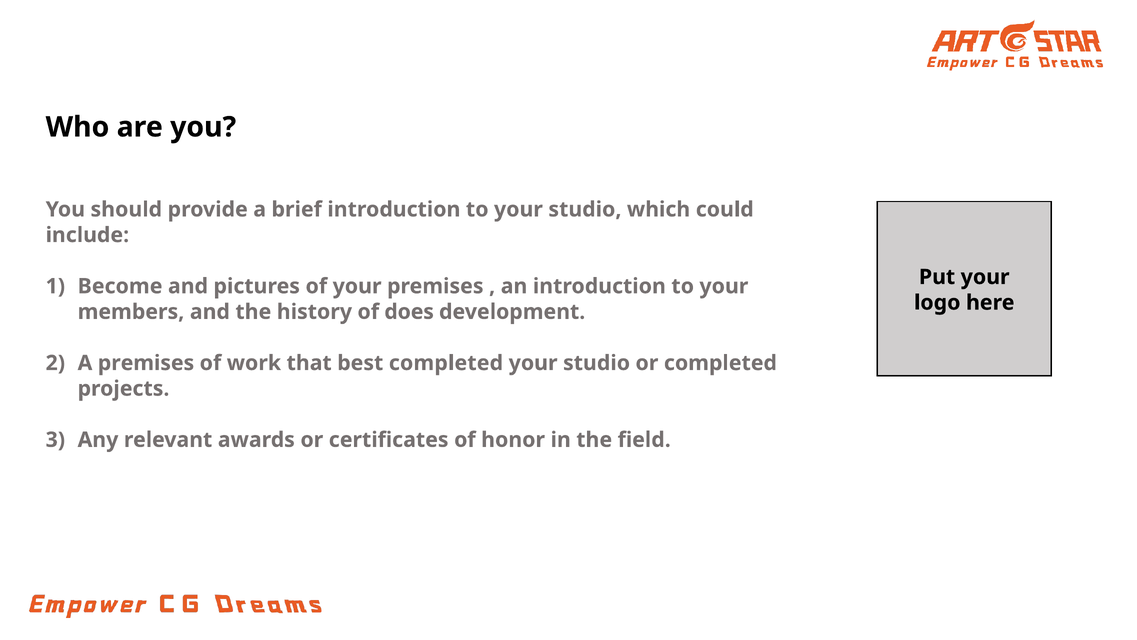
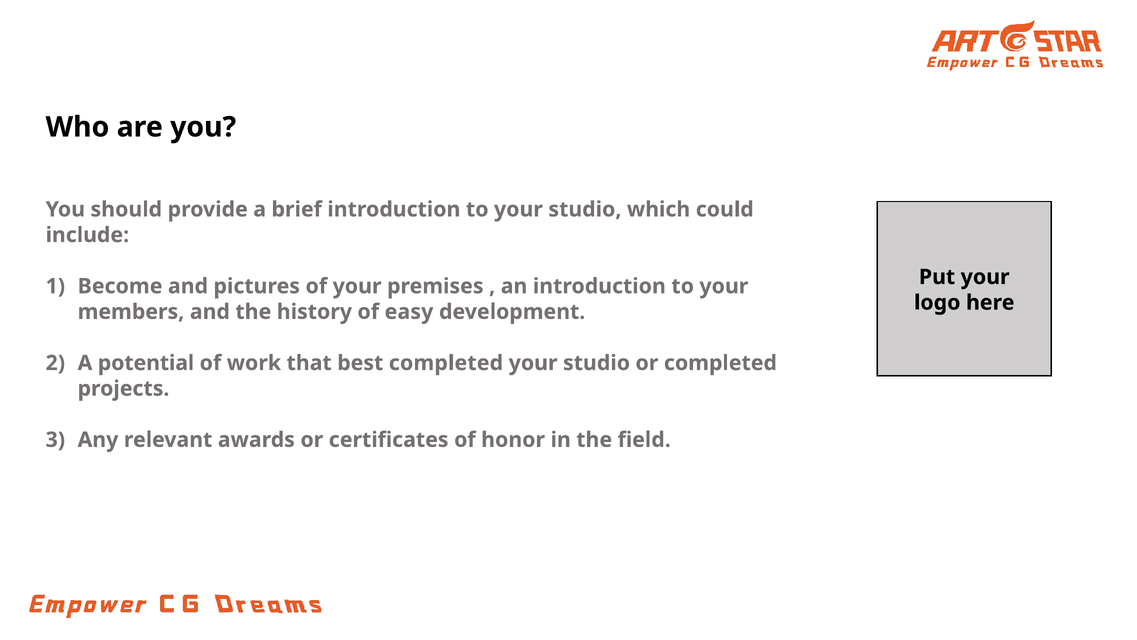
does: does -> easy
A premises: premises -> potential
